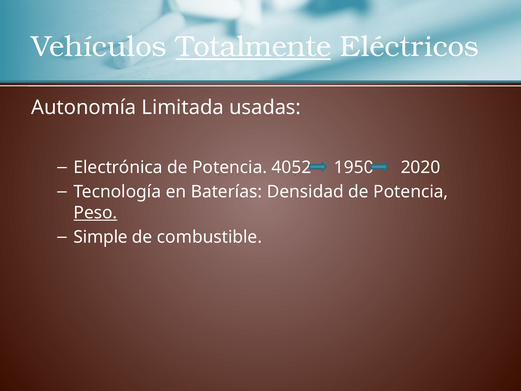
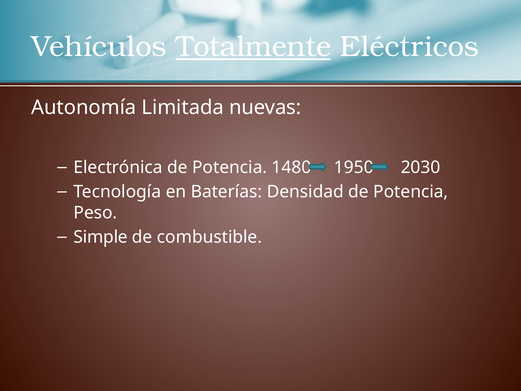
usadas: usadas -> nuevas
4052: 4052 -> 1480
2020: 2020 -> 2030
Peso underline: present -> none
